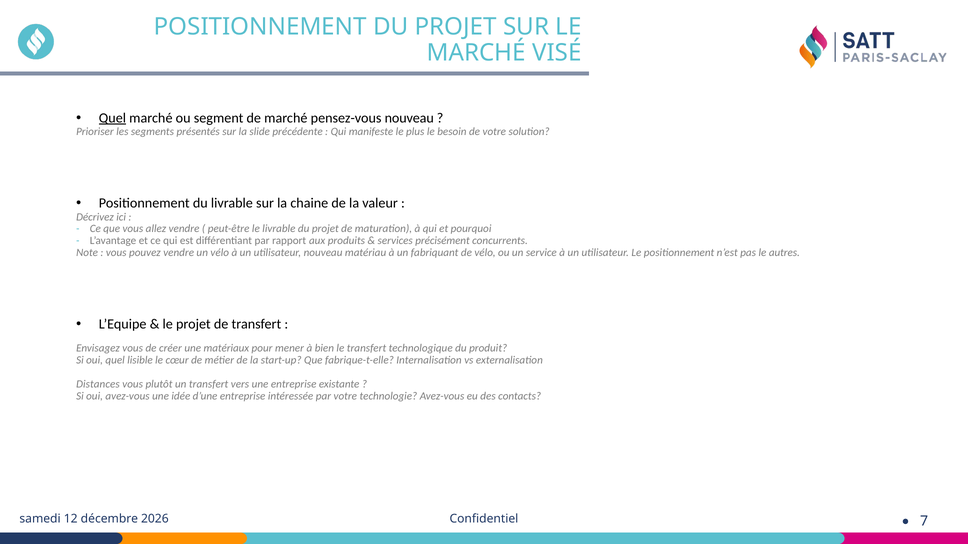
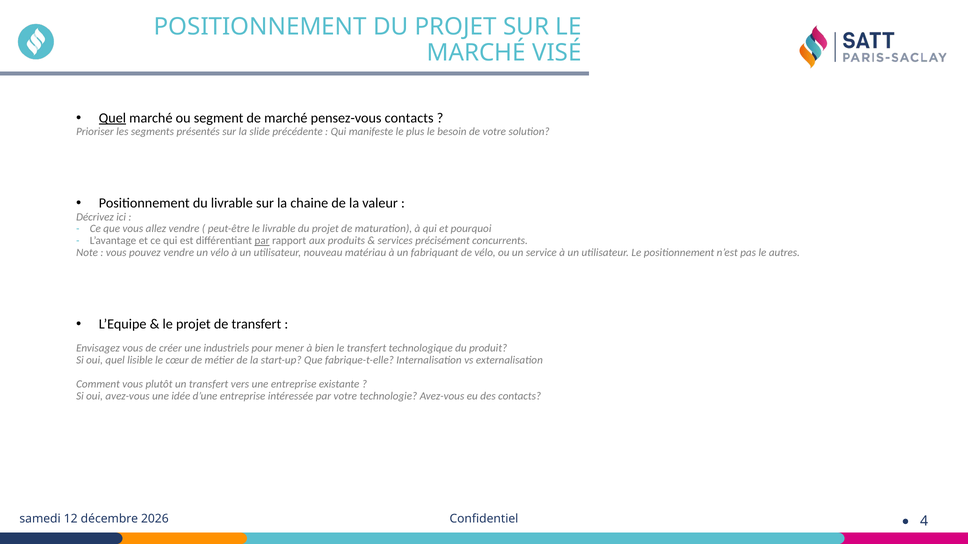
pensez-vous nouveau: nouveau -> contacts
par at (262, 241) underline: none -> present
matériaux: matériaux -> industriels
Distances: Distances -> Comment
7: 7 -> 4
